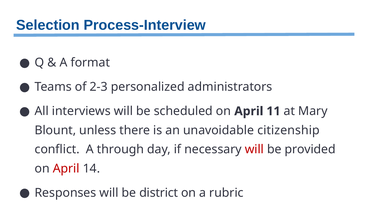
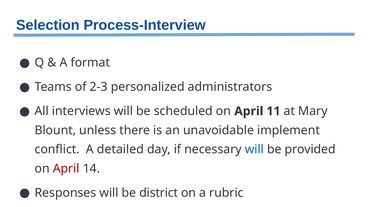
citizenship: citizenship -> implement
through: through -> detailed
will at (254, 149) colour: red -> blue
